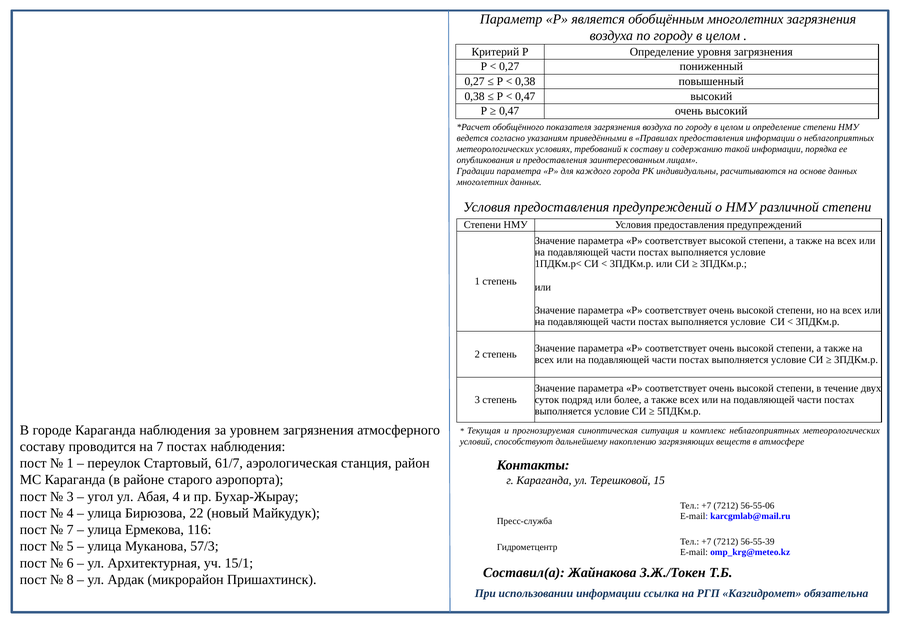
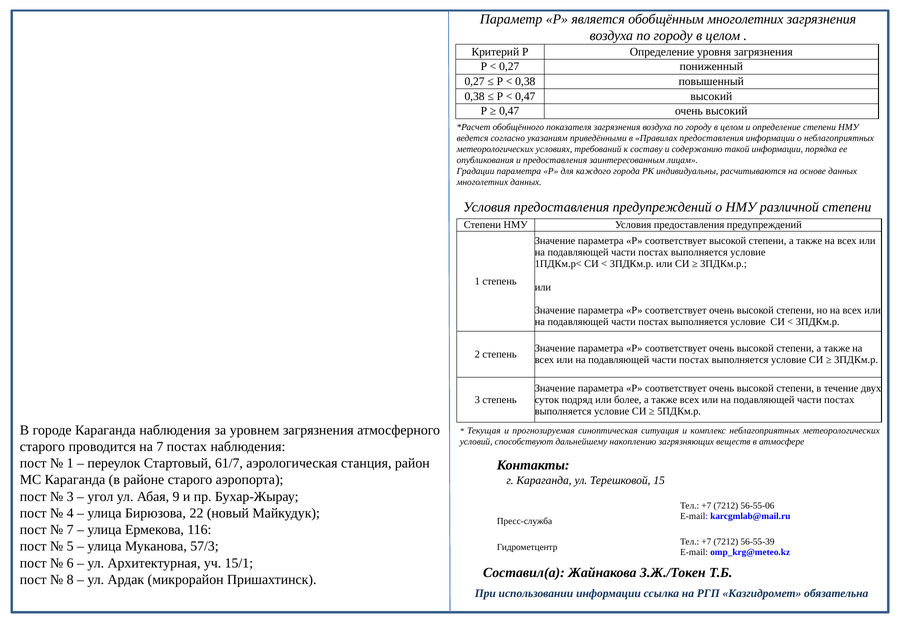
составу at (42, 447): составу -> старого
Абая 4: 4 -> 9
